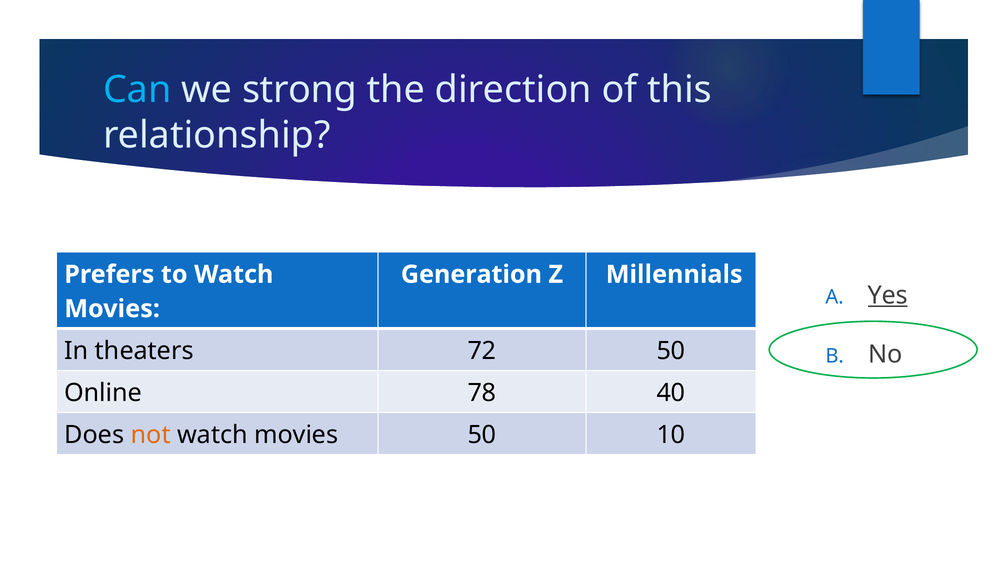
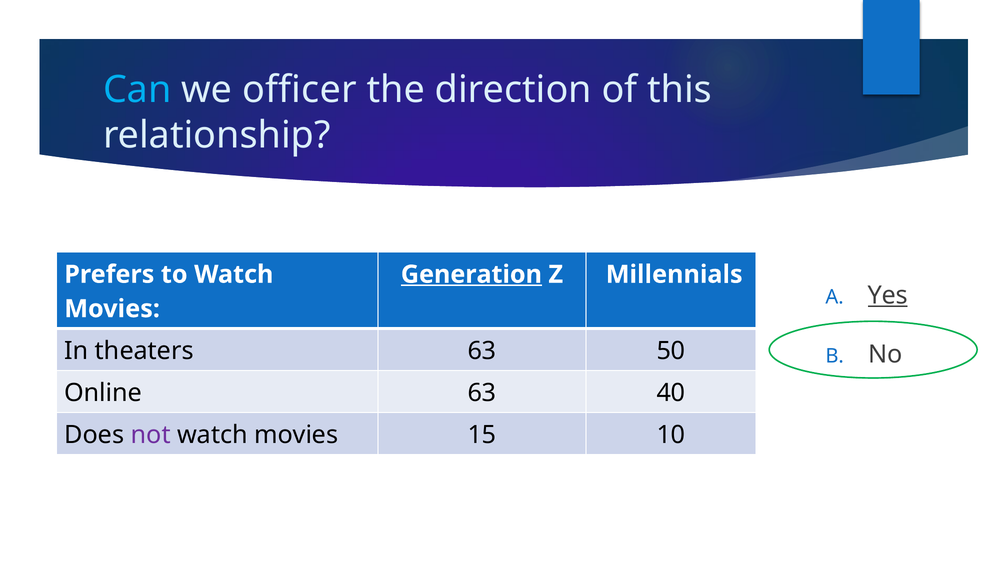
strong: strong -> officer
Generation underline: none -> present
theaters 72: 72 -> 63
Online 78: 78 -> 63
not colour: orange -> purple
movies 50: 50 -> 15
